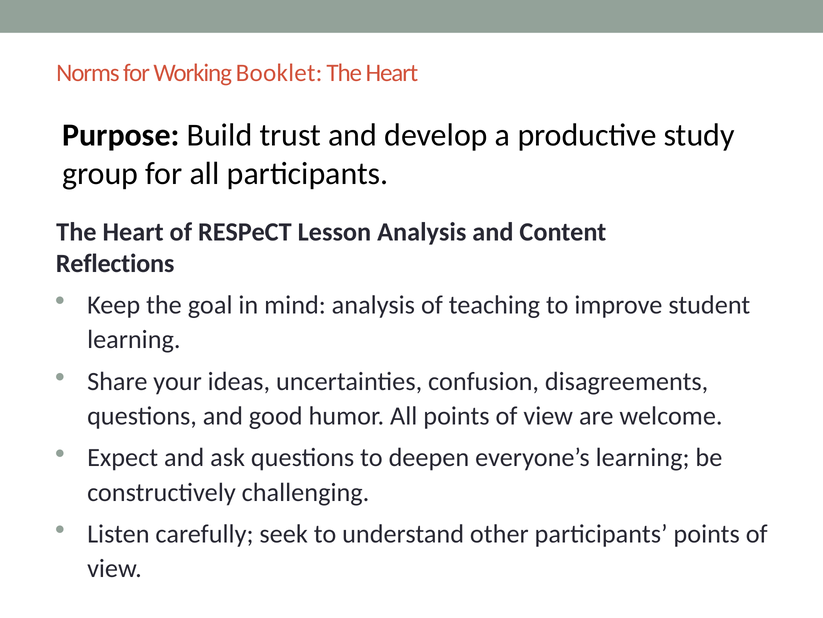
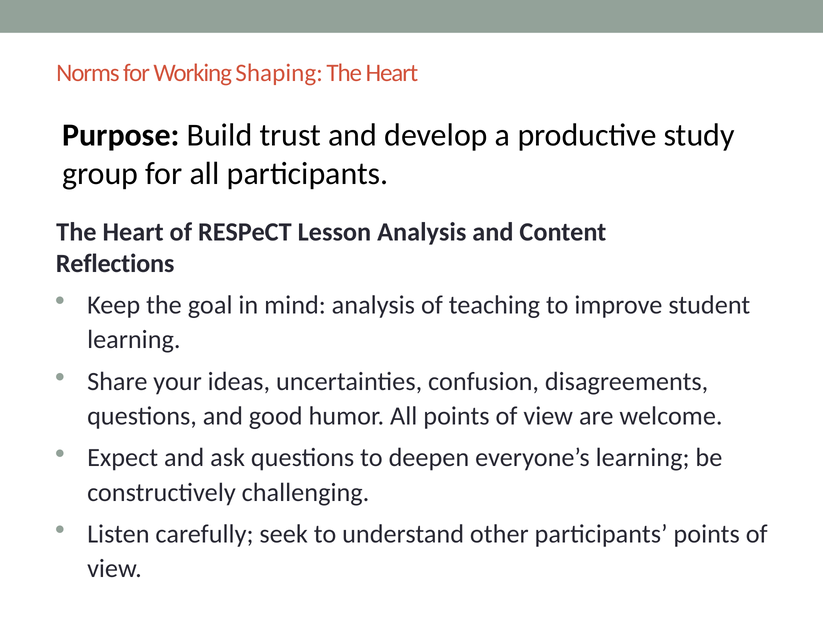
Booklet: Booklet -> Shaping
